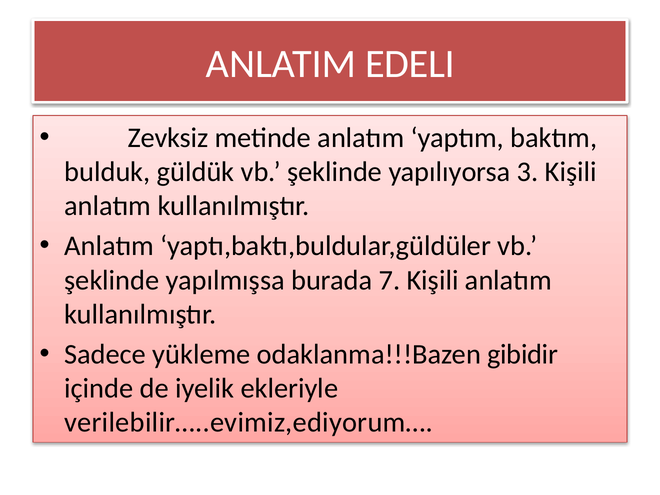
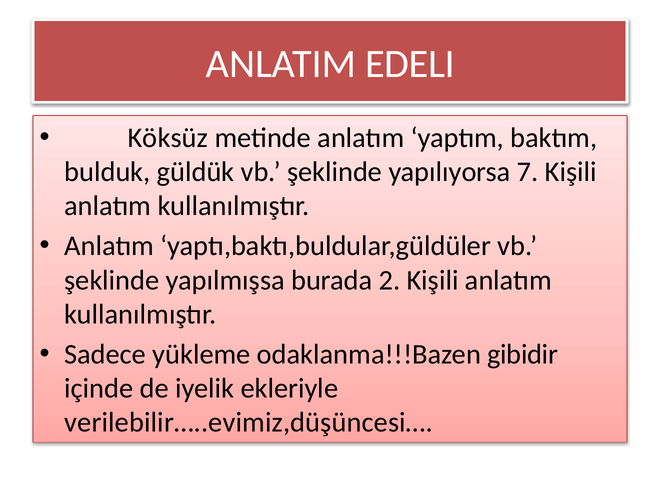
Zevksiz: Zevksiz -> Köksüz
3: 3 -> 7
7: 7 -> 2
verilebilir…..evimiz,ediyorum…: verilebilir…..evimiz,ediyorum… -> verilebilir…..evimiz,düşüncesi…
